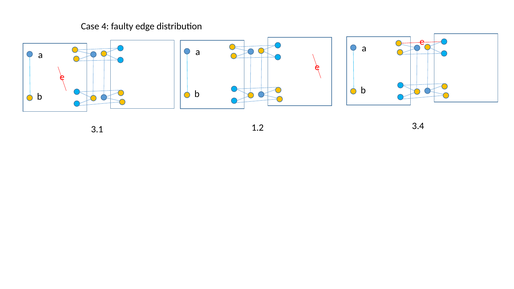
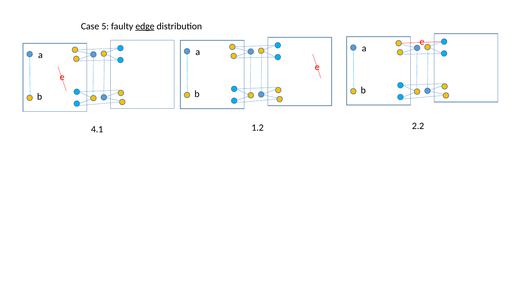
4: 4 -> 5
edge underline: none -> present
3.1: 3.1 -> 4.1
3.4: 3.4 -> 2.2
